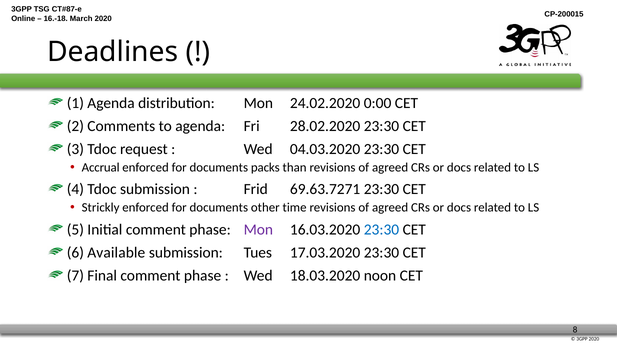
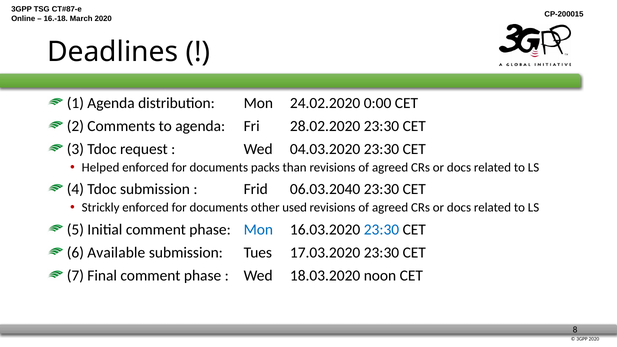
Accrual: Accrual -> Helped
69.63.7271: 69.63.7271 -> 06.03.2040
time: time -> used
Mon at (258, 229) colour: purple -> blue
